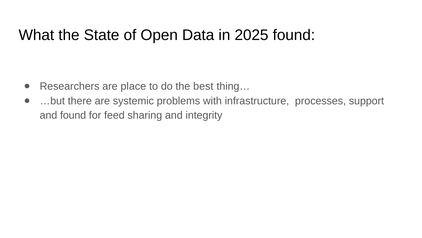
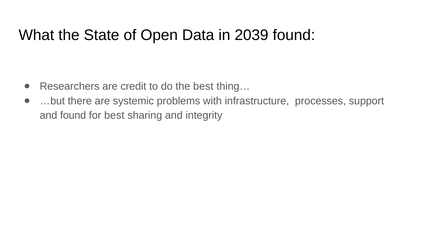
2025: 2025 -> 2039
place: place -> credit
for feed: feed -> best
